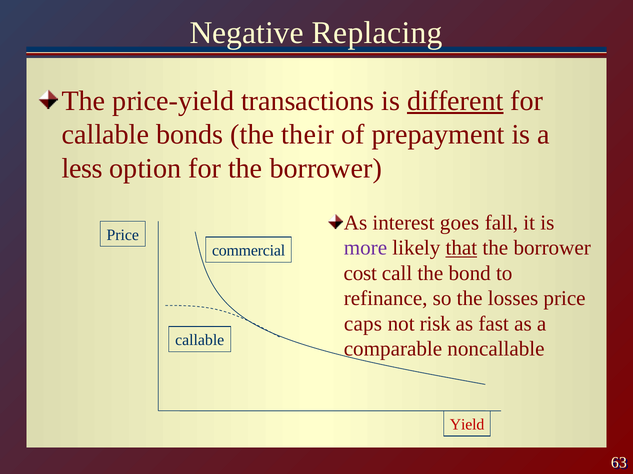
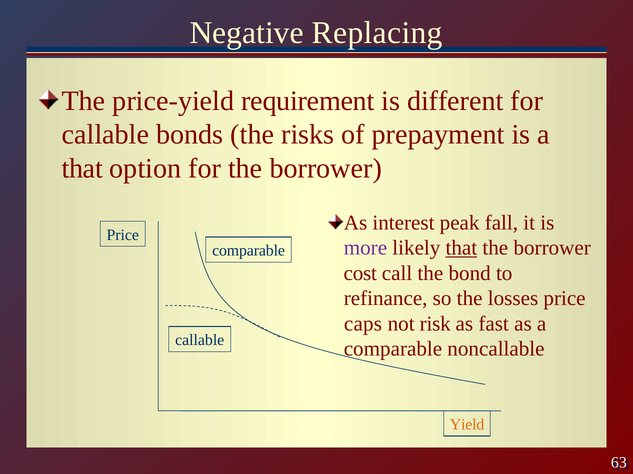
transactions: transactions -> requirement
different underline: present -> none
their: their -> risks
less at (82, 169): less -> that
goes: goes -> peak
commercial at (249, 251): commercial -> comparable
Yield colour: red -> orange
